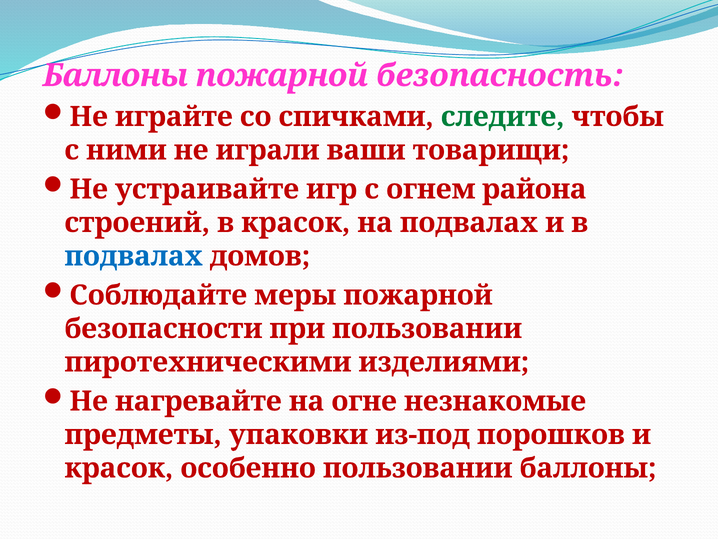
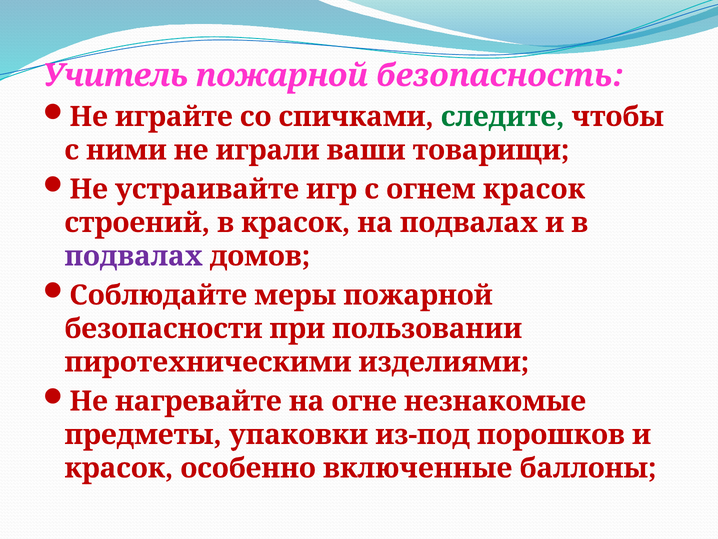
Баллоны at (115, 75): Баллоны -> Учитель
огнем района: района -> красок
подвалах at (134, 256) colour: blue -> purple
особенно пользовании: пользовании -> включенные
